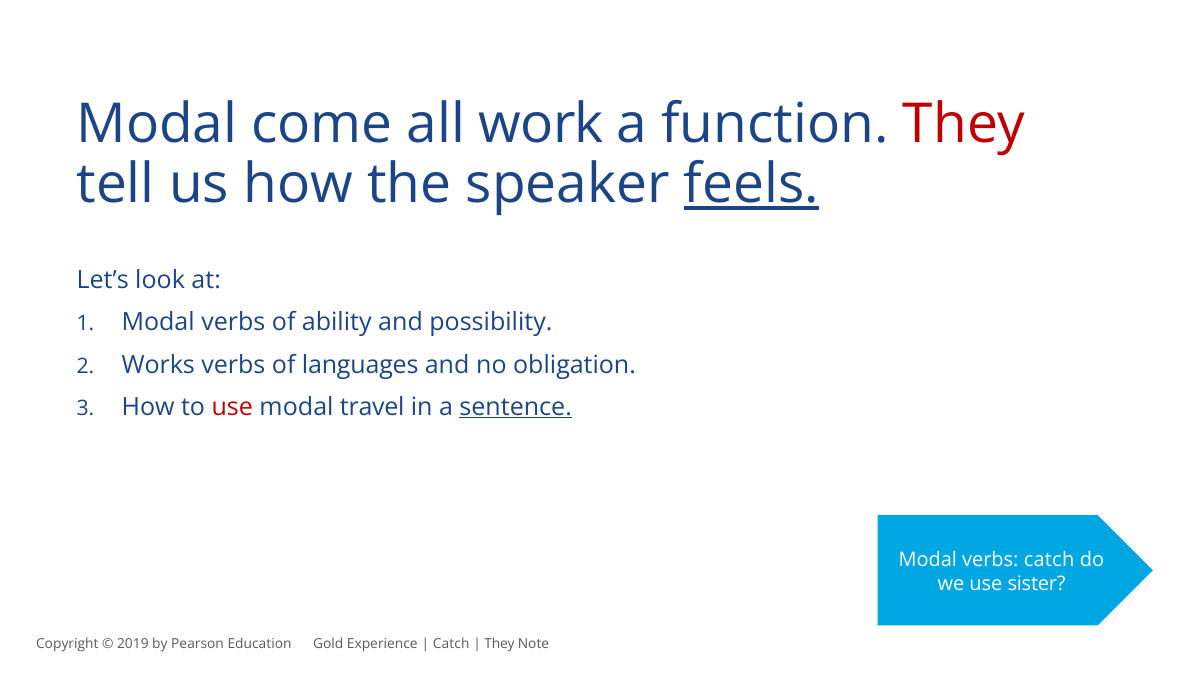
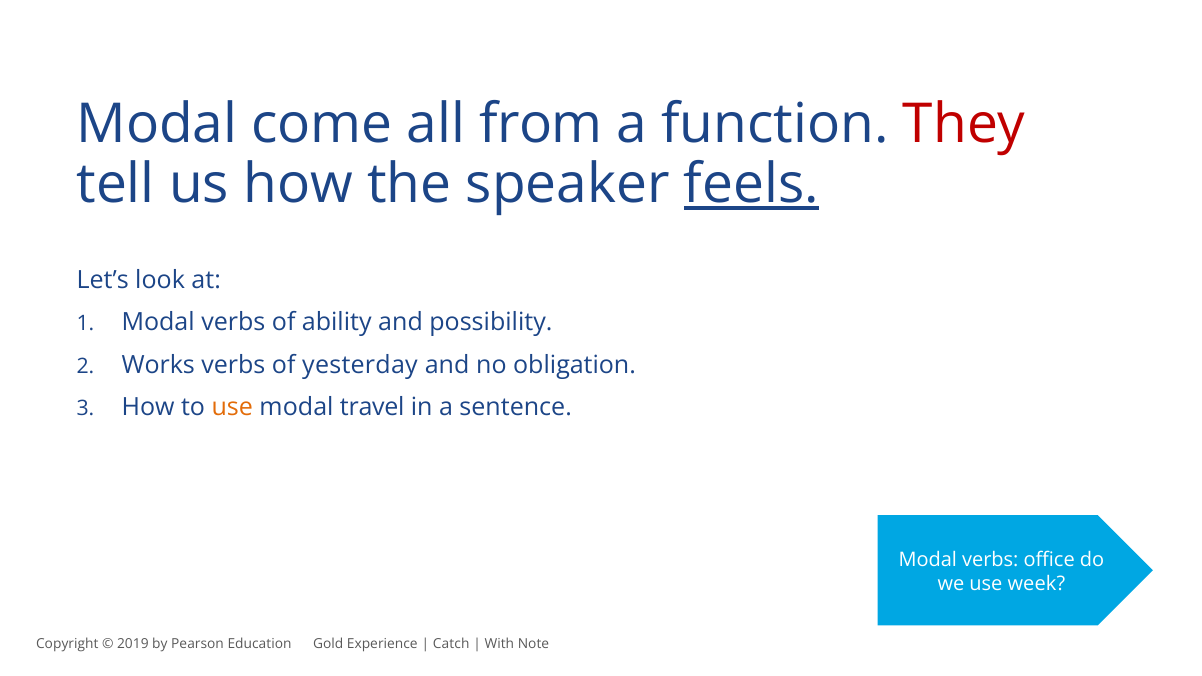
work: work -> from
languages: languages -> yesterday
use at (232, 407) colour: red -> orange
sentence underline: present -> none
verbs catch: catch -> office
sister: sister -> week
They at (499, 644): They -> With
